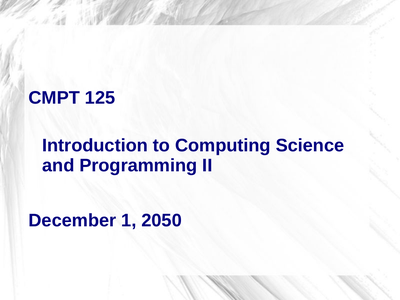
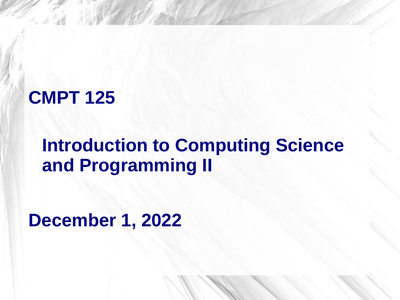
2050: 2050 -> 2022
